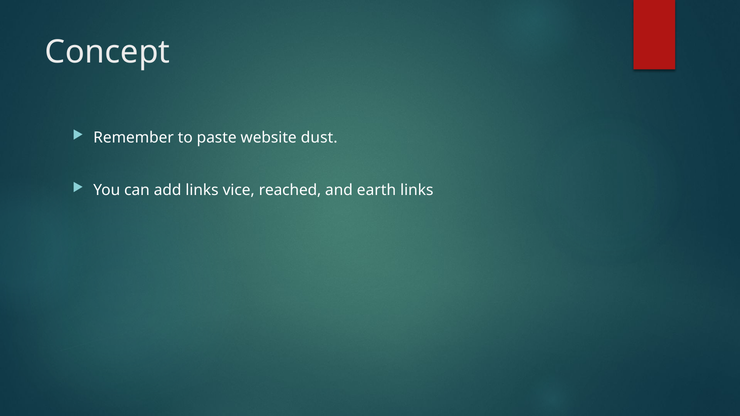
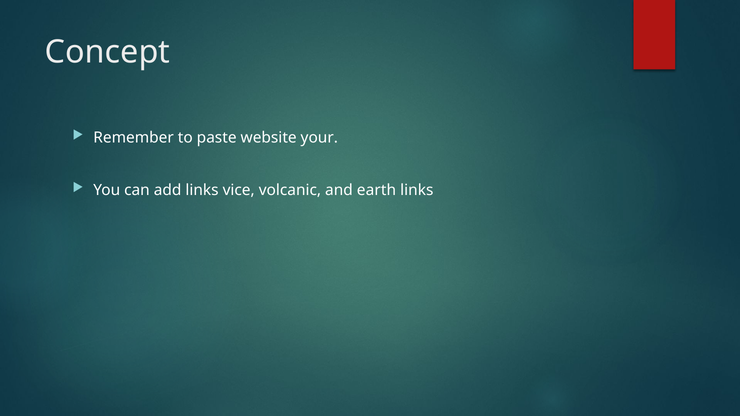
dust: dust -> your
reached: reached -> volcanic
